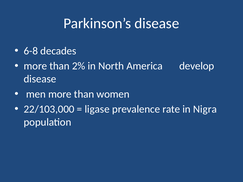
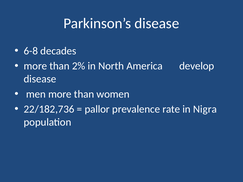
22/103,000: 22/103,000 -> 22/182,736
ligase: ligase -> pallor
